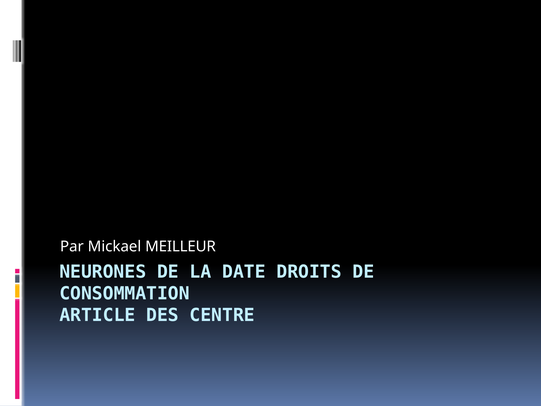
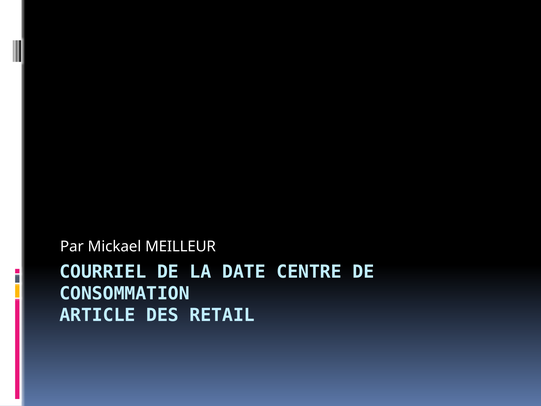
NEURONES: NEURONES -> COURRIEL
DROITS: DROITS -> CENTRE
CENTRE: CENTRE -> RETAIL
